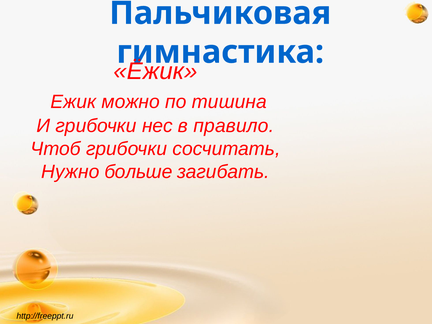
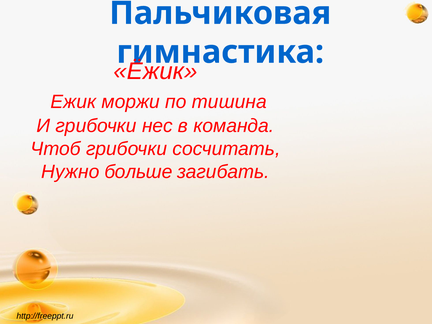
можно: можно -> моржи
правило: правило -> команда
